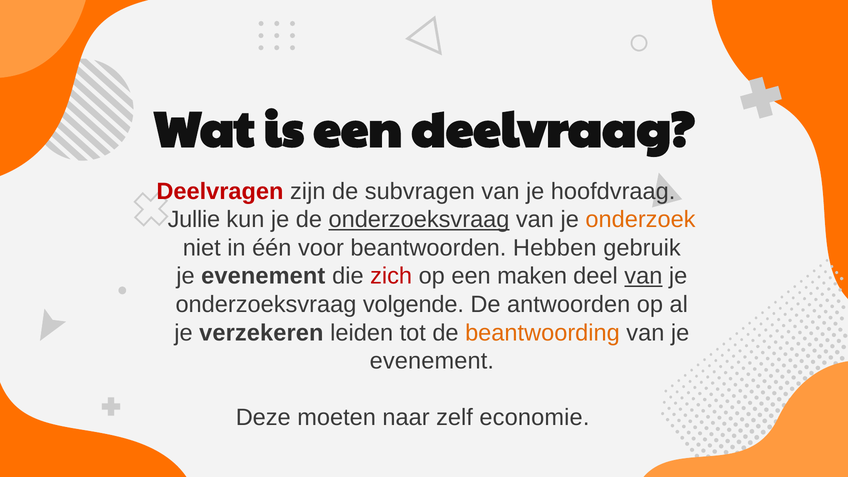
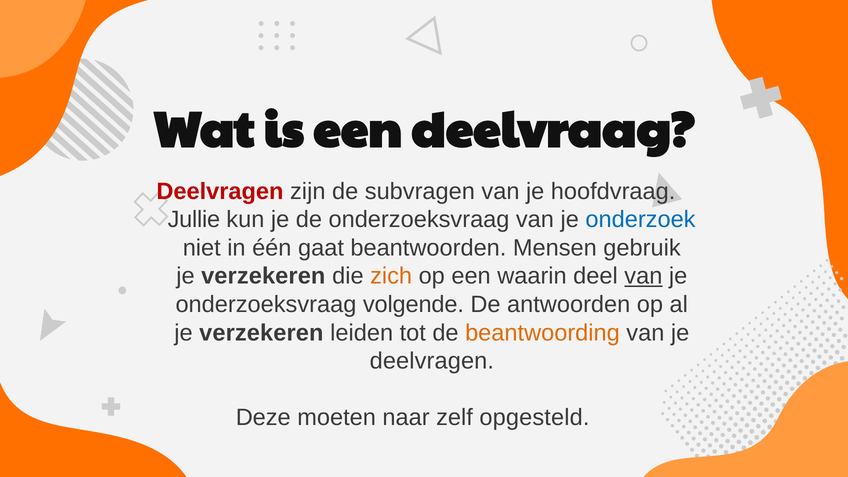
onderzoeksvraag at (419, 220) underline: present -> none
onderzoek colour: orange -> blue
voor: voor -> gaat
Hebben: Hebben -> Mensen
evenement at (263, 276): evenement -> verzekeren
zich colour: red -> orange
maken: maken -> waarin
evenement at (432, 361): evenement -> deelvragen
economie: economie -> opgesteld
